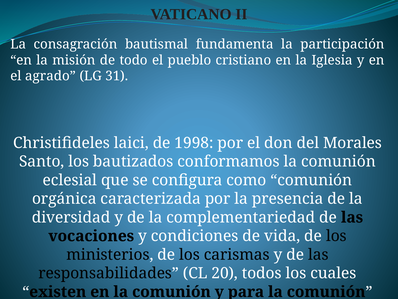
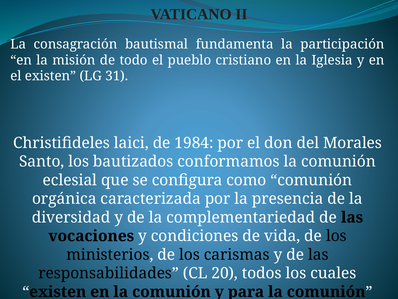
el agrado: agrado -> existen
1998: 1998 -> 1984
